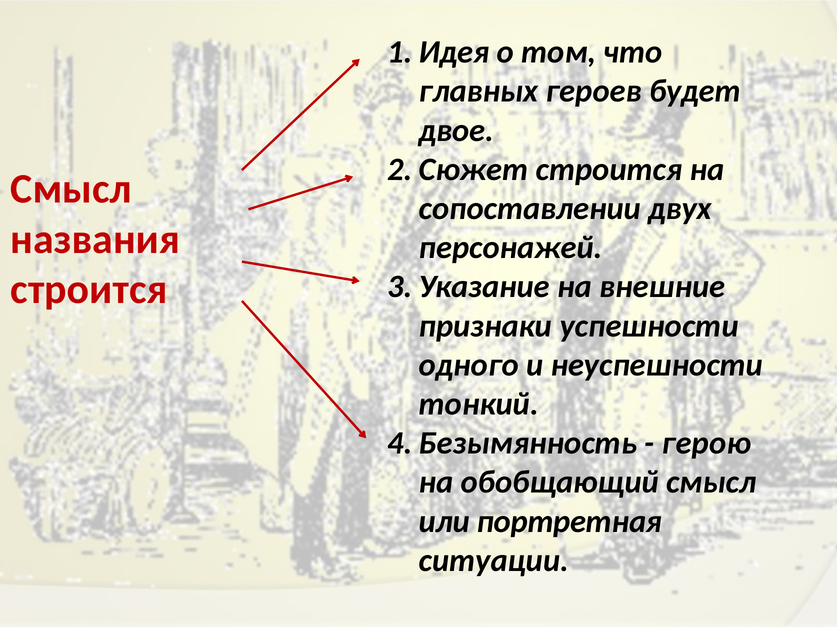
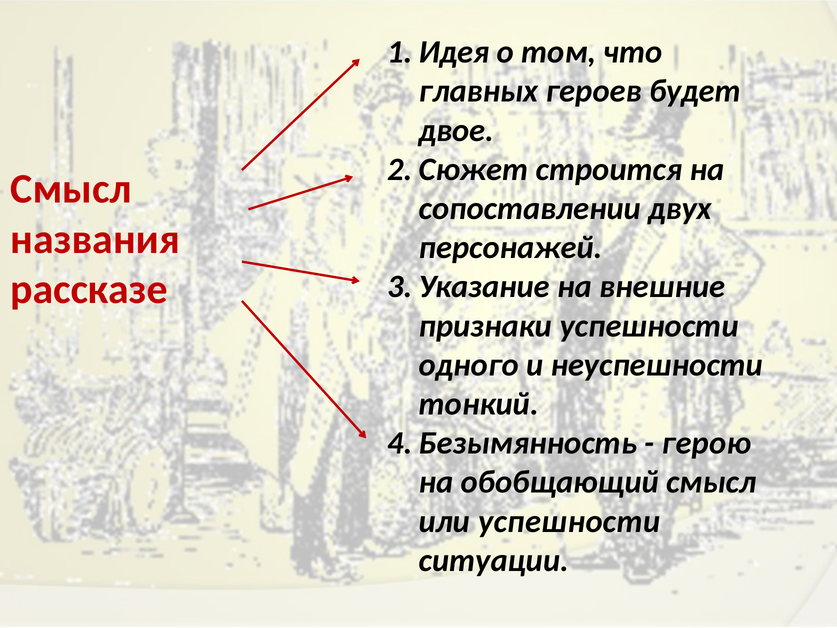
строится at (89, 289): строится -> рассказе
или портретная: портретная -> успешности
